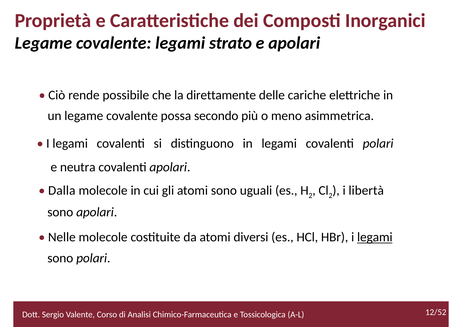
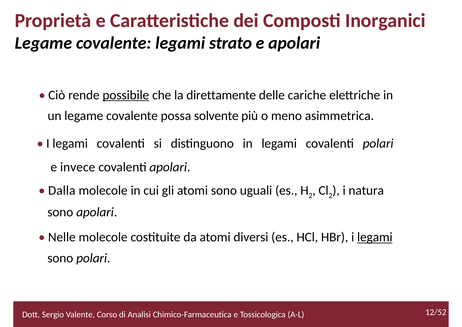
possibile underline: none -> present
secondo: secondo -> solvente
neutra: neutra -> invece
libertà: libertà -> natura
